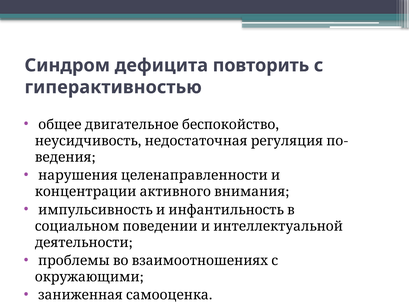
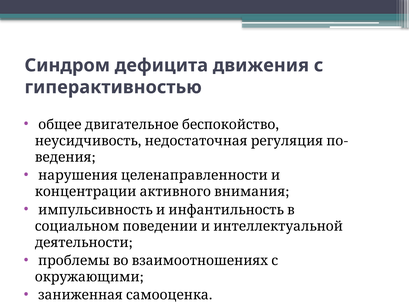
повторить: повторить -> движения
